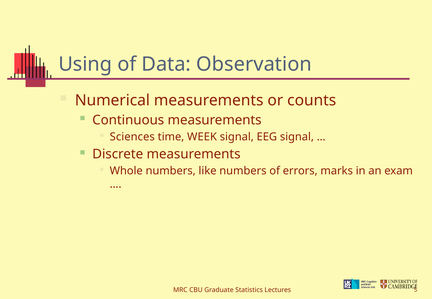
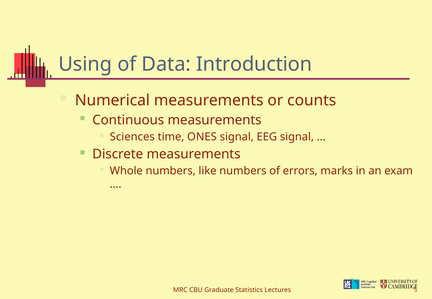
Observation: Observation -> Introduction
WEEK: WEEK -> ONES
